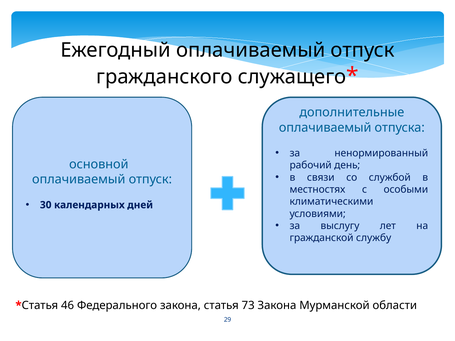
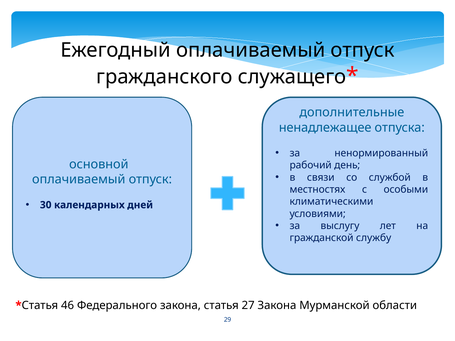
оплачиваемый at (325, 128): оплачиваемый -> ненадлежащее
73: 73 -> 27
